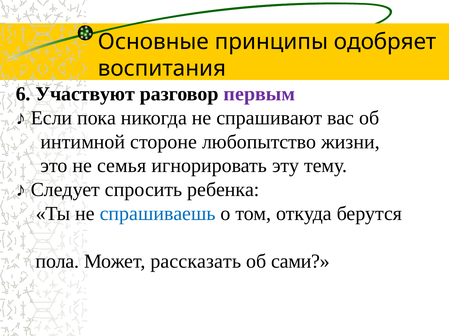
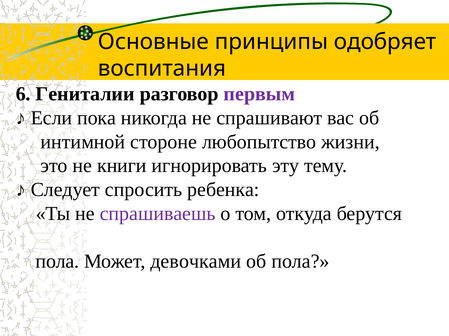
Участвуют: Участвуют -> Гениталии
семья: семья -> книги
спрашиваешь colour: blue -> purple
рассказать: рассказать -> девочками
об сами: сами -> пола
